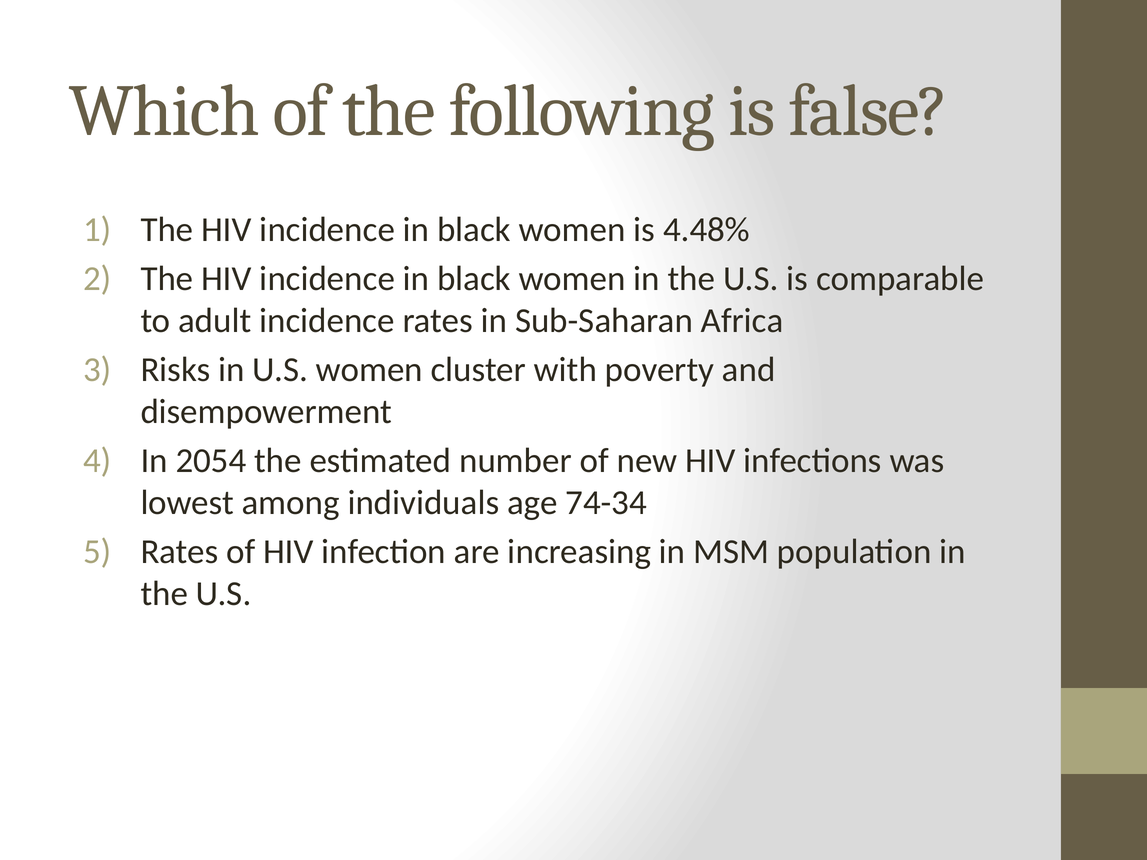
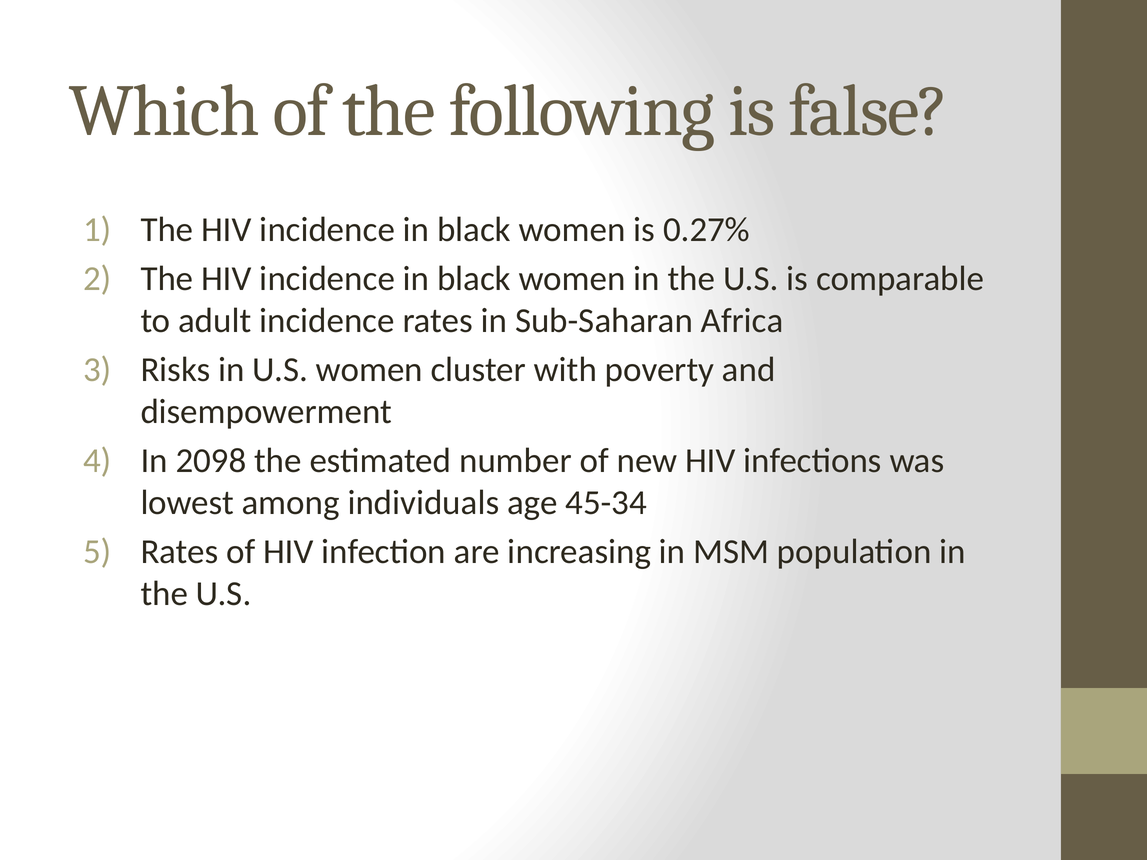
4.48%: 4.48% -> 0.27%
2054: 2054 -> 2098
74-34: 74-34 -> 45-34
